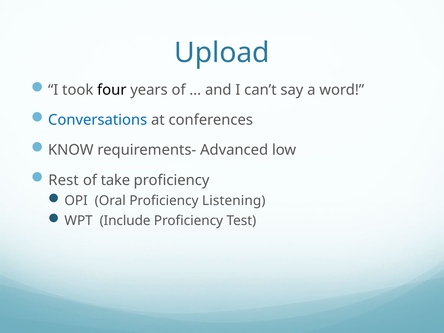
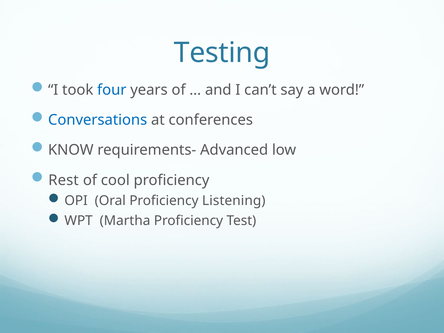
Upload: Upload -> Testing
four colour: black -> blue
take: take -> cool
Include: Include -> Martha
